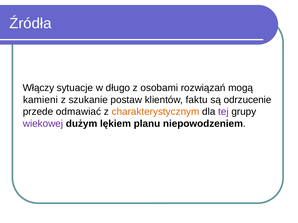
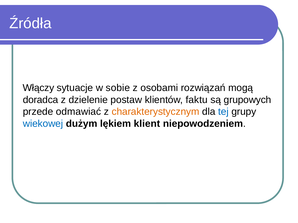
długo: długo -> sobie
kamieni: kamieni -> doradca
szukanie: szukanie -> dzielenie
odrzucenie: odrzucenie -> grupowych
tej colour: purple -> blue
wiekowej colour: purple -> blue
planu: planu -> klient
